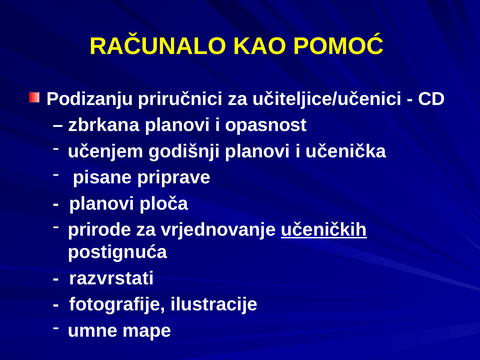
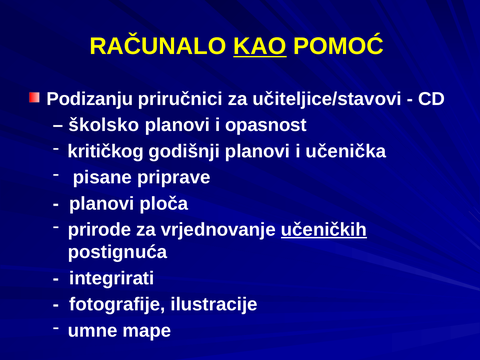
KAO underline: none -> present
učiteljice/učenici: učiteljice/učenici -> učiteljice/stavovi
zbrkana: zbrkana -> školsko
učenjem: učenjem -> kritičkog
razvrstati: razvrstati -> integrirati
